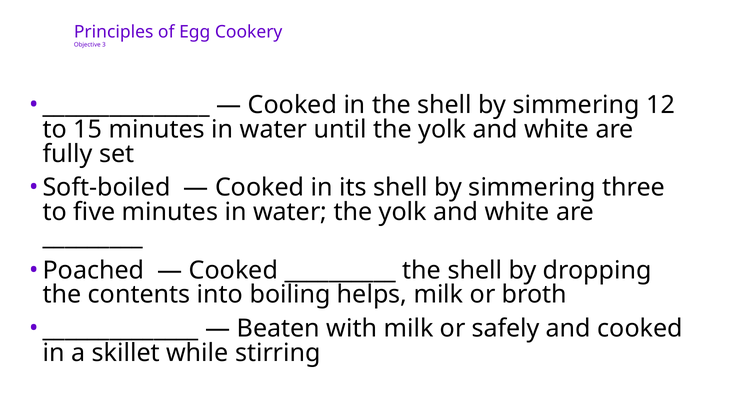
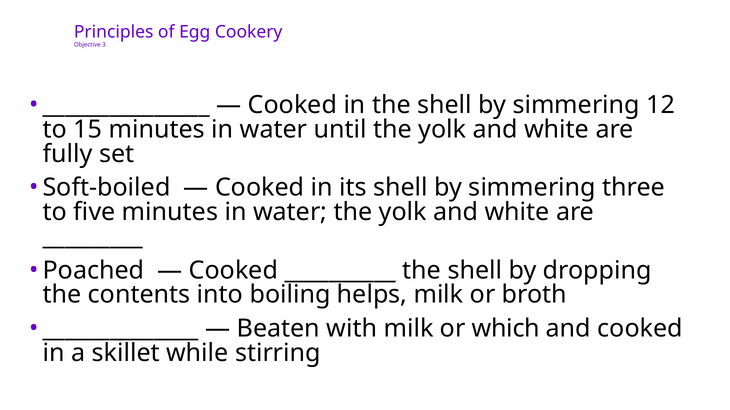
safely: safely -> which
